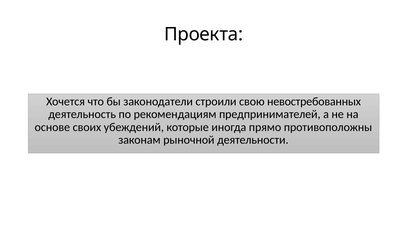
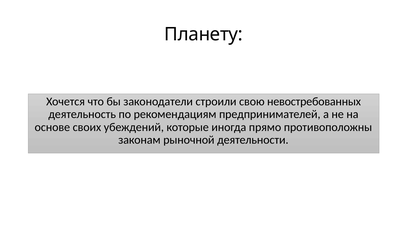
Проекта: Проекта -> Планету
